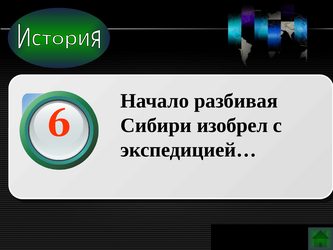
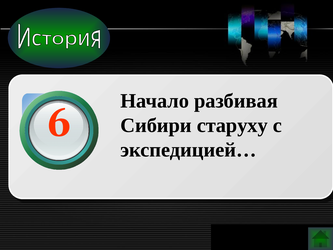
изобрел: изобрел -> старуху
